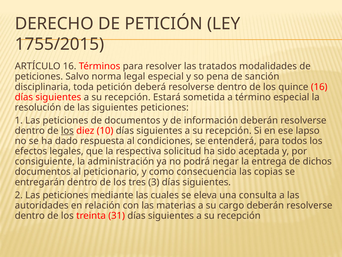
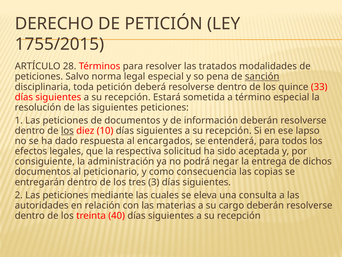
ARTÍCULO 16: 16 -> 28
sanción underline: none -> present
quince 16: 16 -> 33
condiciones: condiciones -> encargados
31: 31 -> 40
